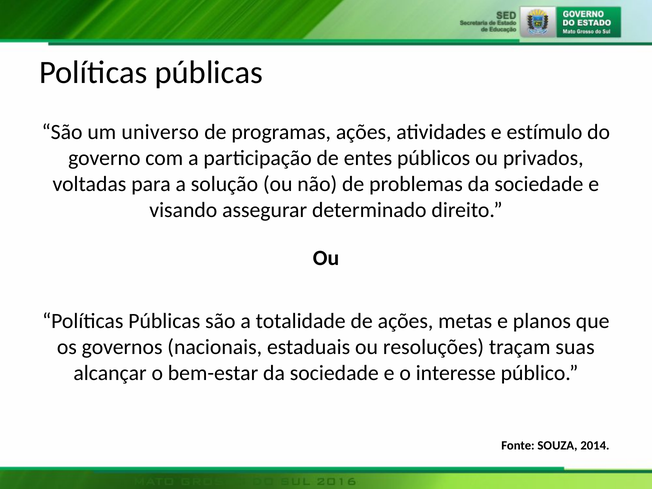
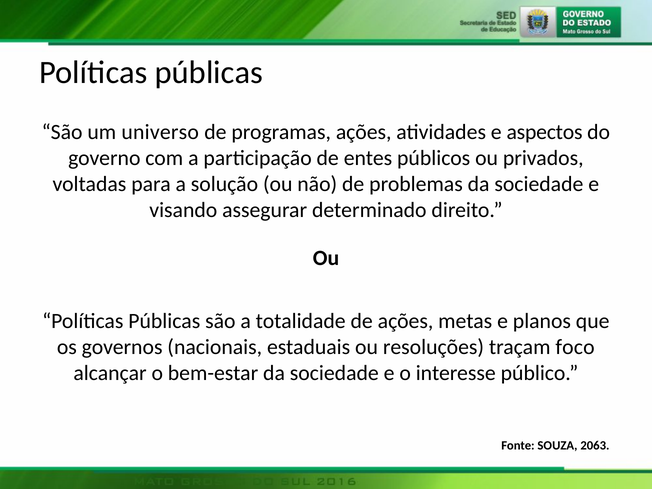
estímulo: estímulo -> aspectos
suas: suas -> foco
2014: 2014 -> 2063
